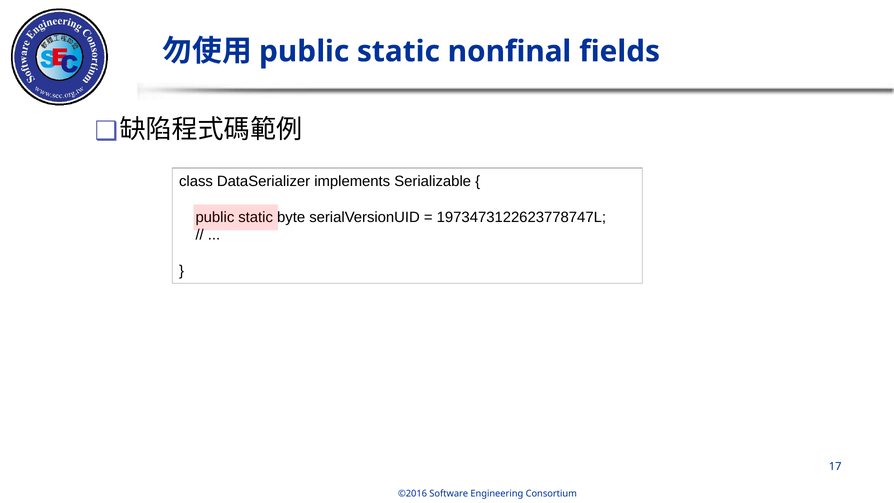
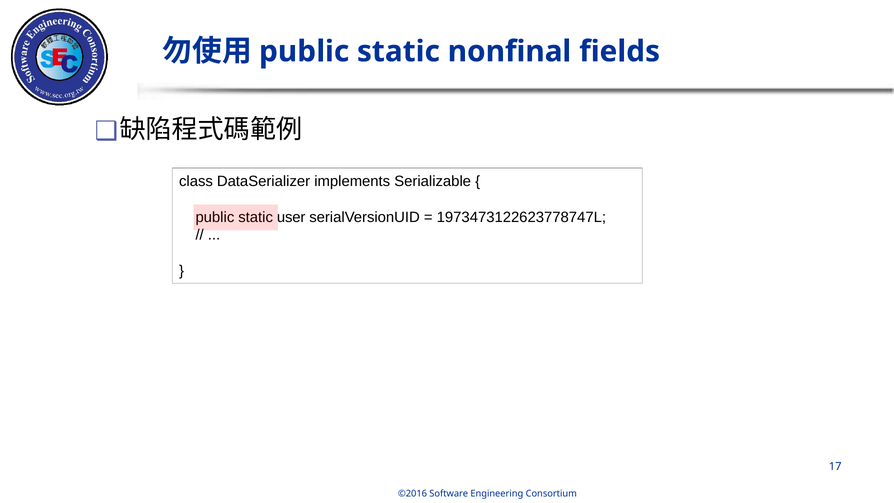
byte: byte -> user
